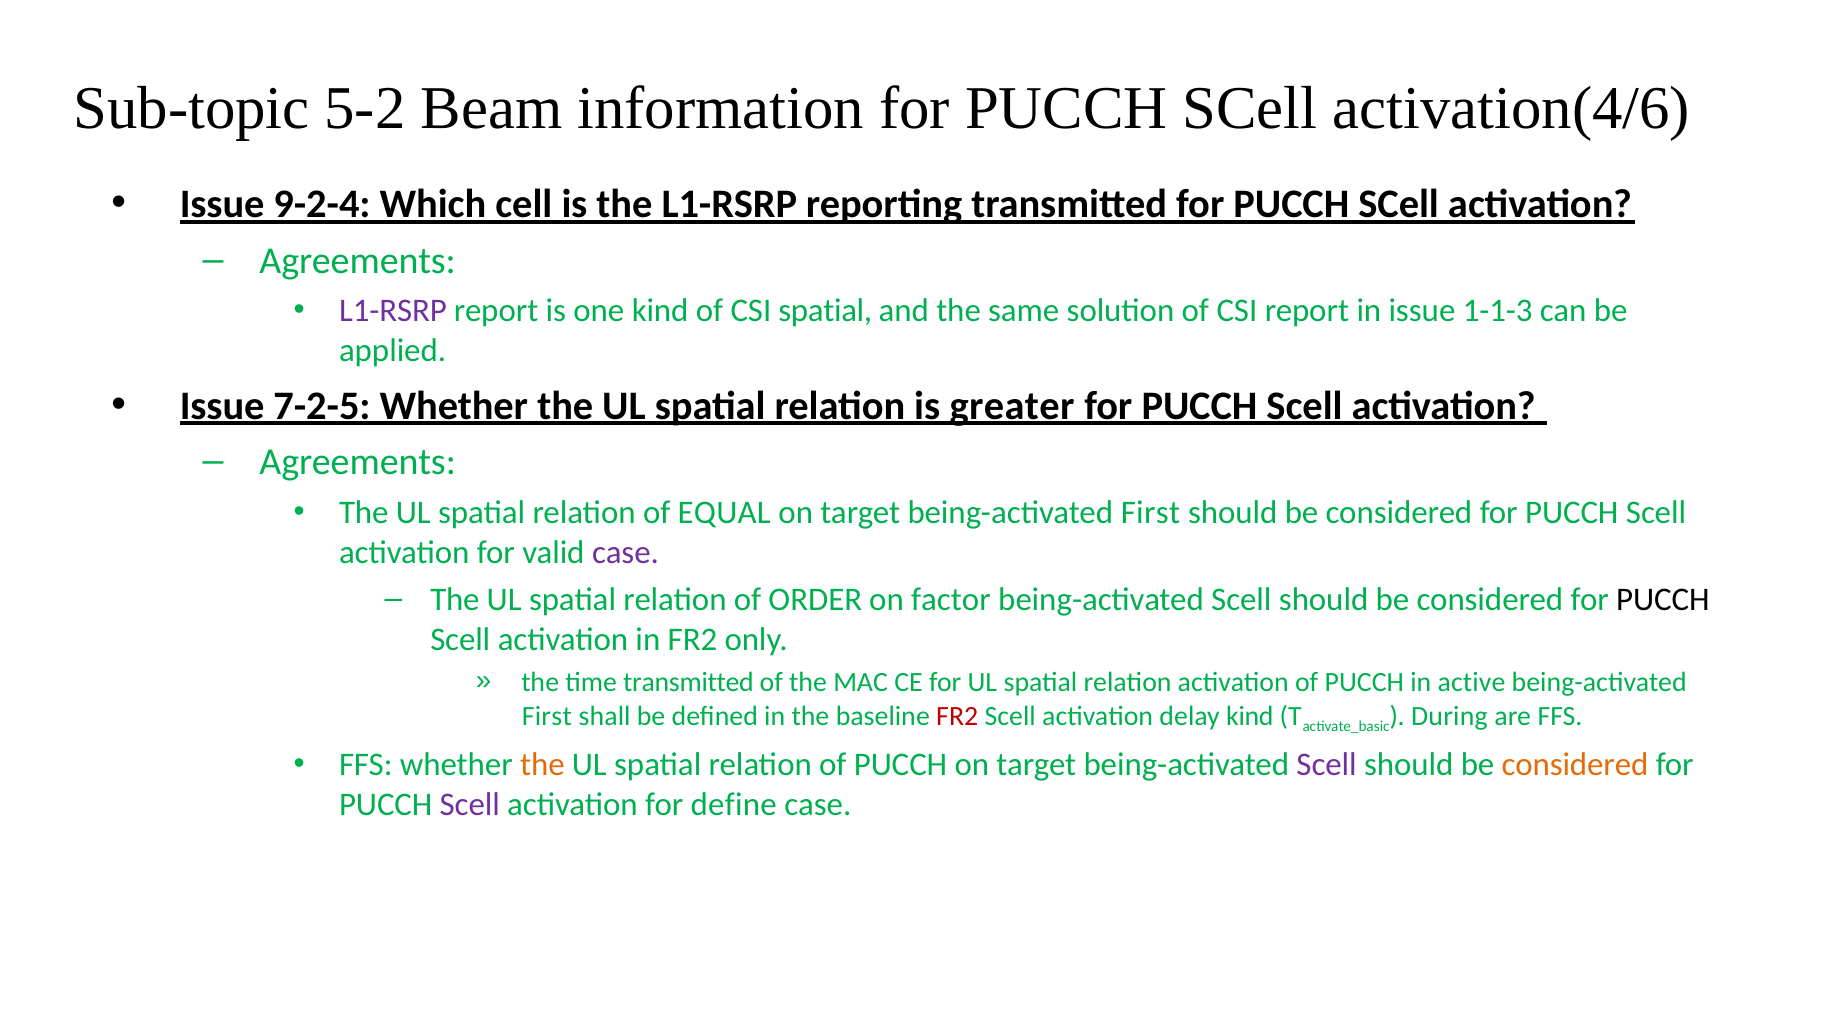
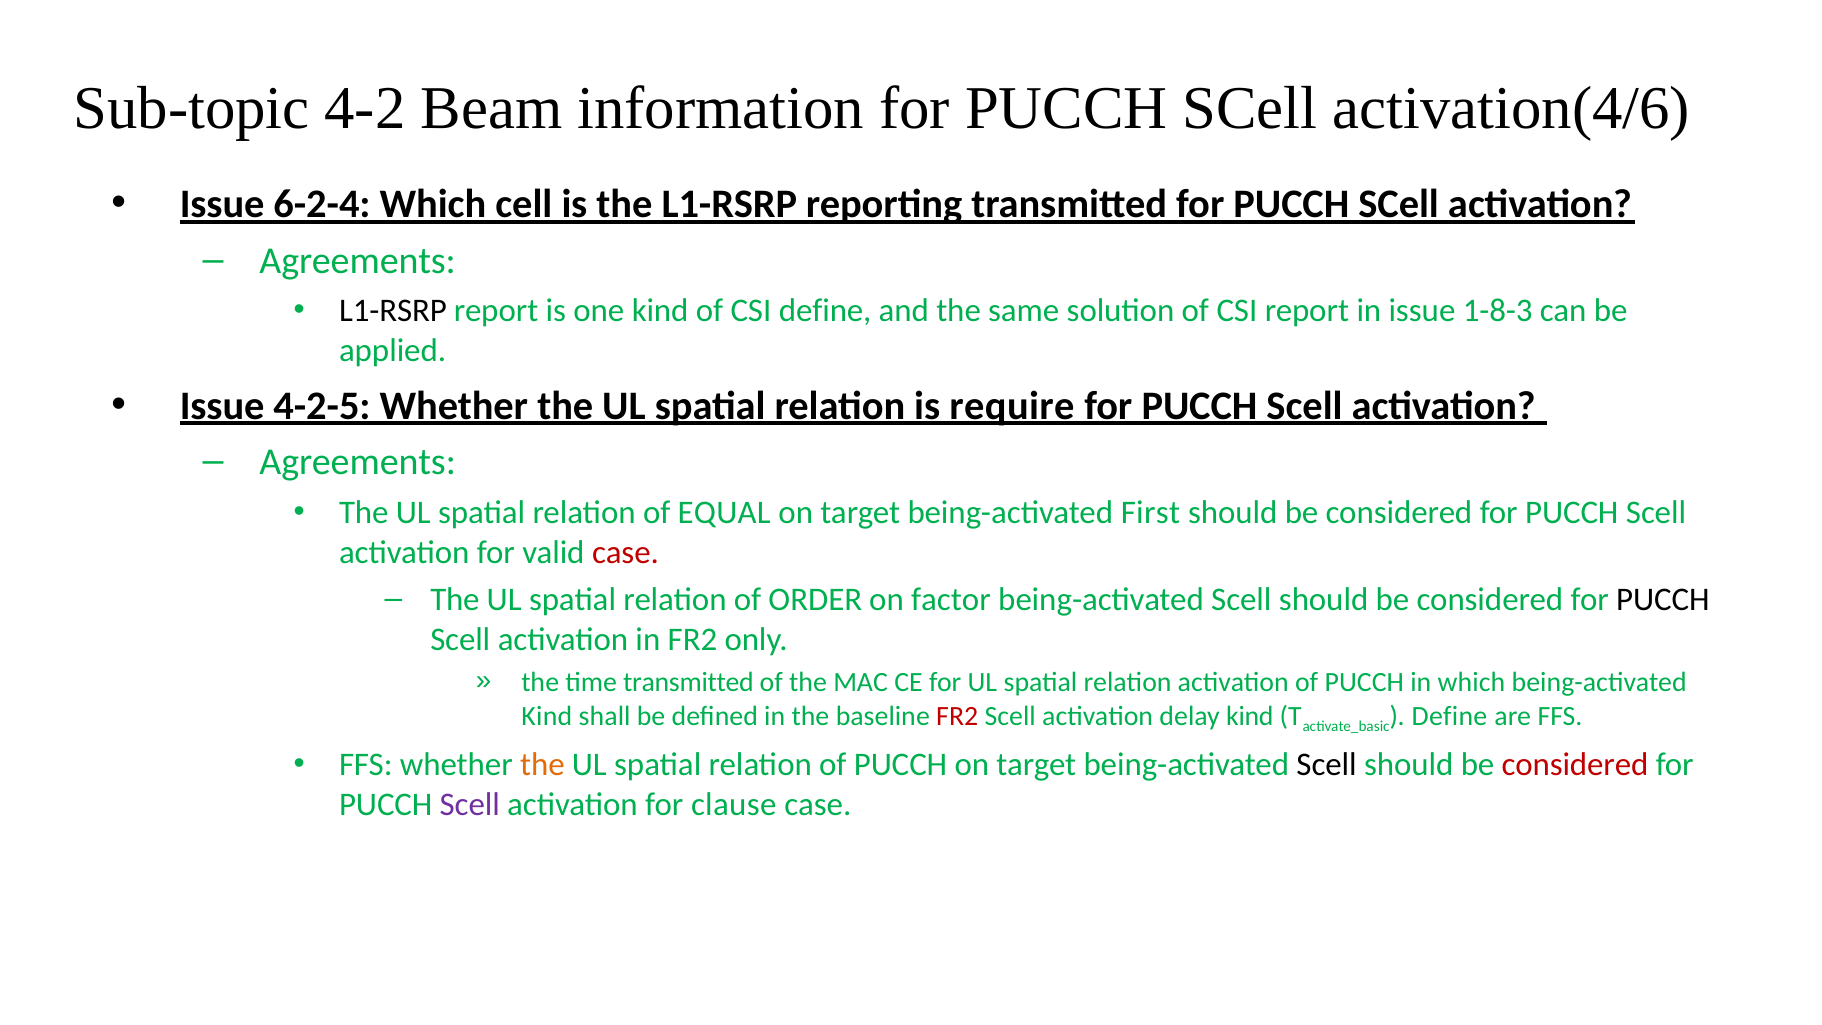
5-2: 5-2 -> 4-2
9-2-4: 9-2-4 -> 6-2-4
L1-RSRP at (393, 311) colour: purple -> black
CSI spatial: spatial -> define
1-1-3: 1-1-3 -> 1-8-3
7-2-5: 7-2-5 -> 4-2-5
greater: greater -> require
case at (625, 552) colour: purple -> red
in active: active -> which
First at (547, 716): First -> Kind
During at (1449, 716): During -> Define
Scell at (1327, 765) colour: purple -> black
considered at (1575, 765) colour: orange -> red
define: define -> clause
